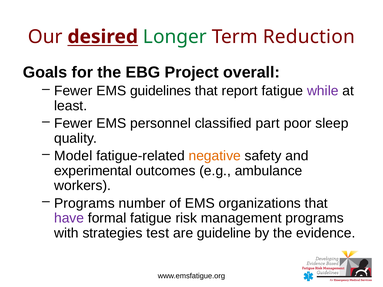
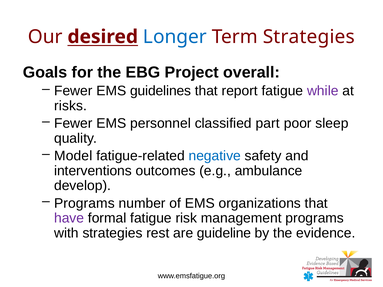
Longer colour: green -> blue
Term Reduction: Reduction -> Strategies
least: least -> risks
negative colour: orange -> blue
experimental: experimental -> interventions
workers: workers -> develop
test: test -> rest
